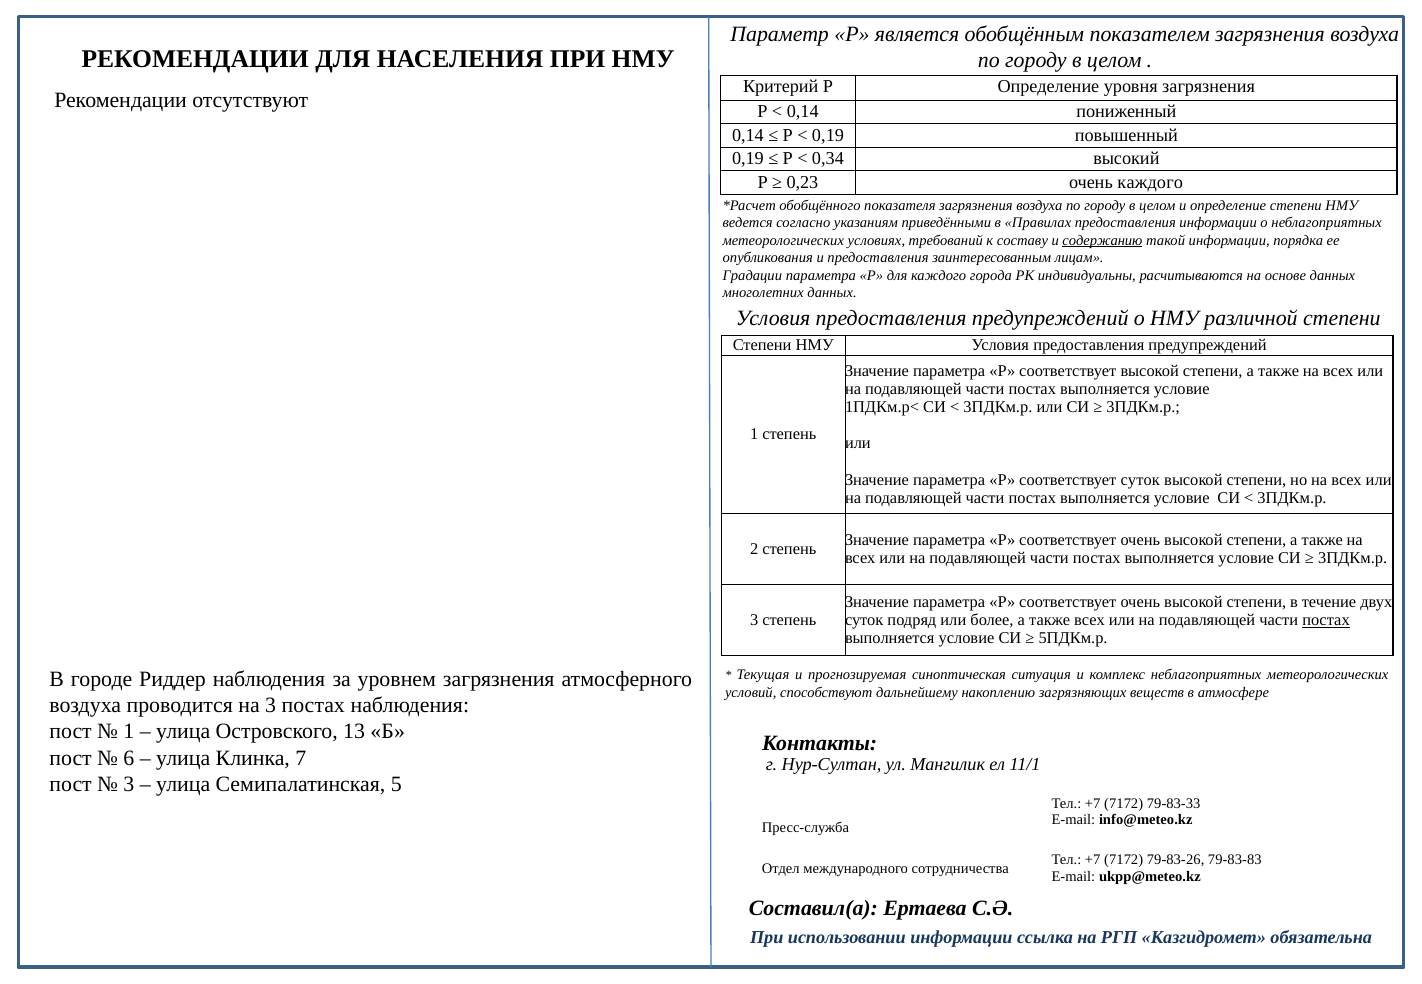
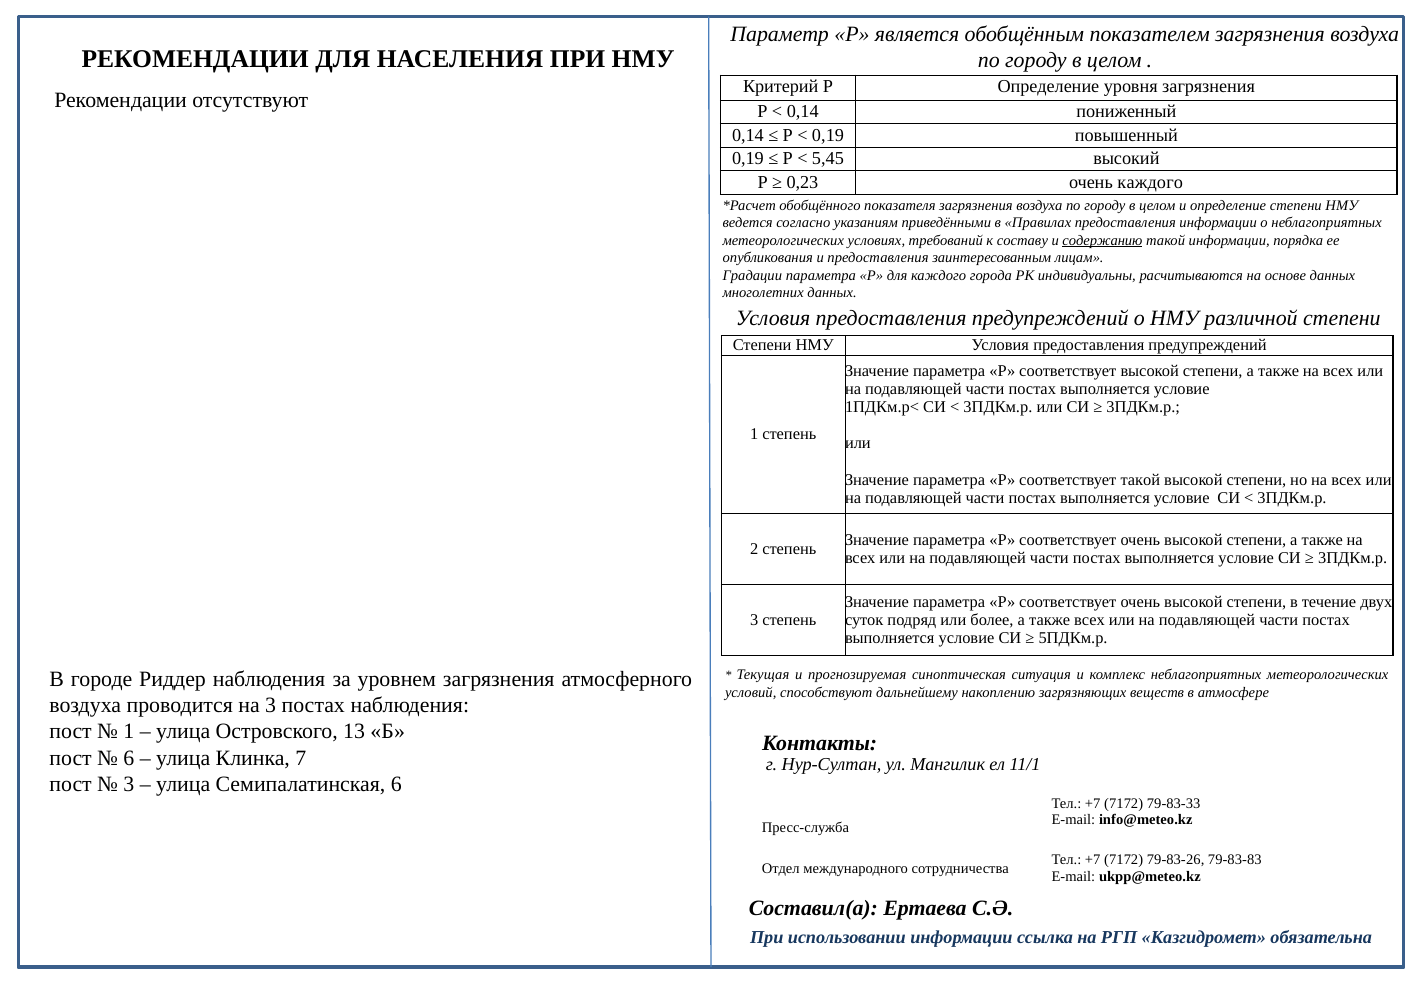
0,34: 0,34 -> 5,45
соответствует суток: суток -> такой
постах at (1326, 620) underline: present -> none
Семипалатинская 5: 5 -> 6
